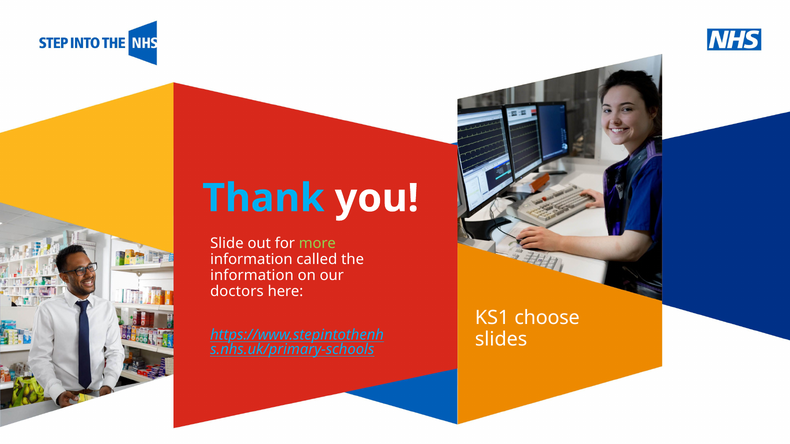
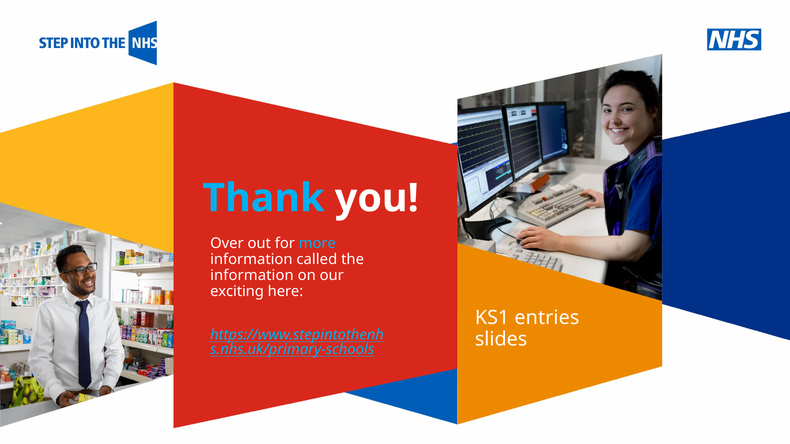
Slide: Slide -> Over
more colour: light green -> light blue
doctors: doctors -> exciting
choose: choose -> entries
